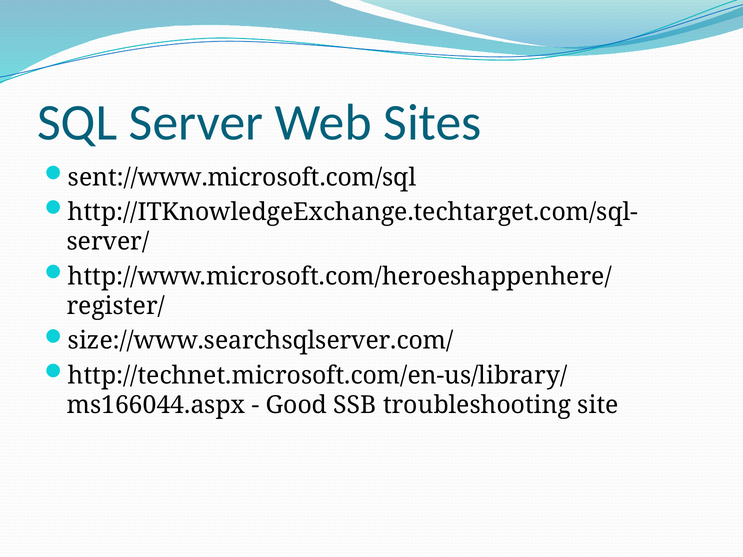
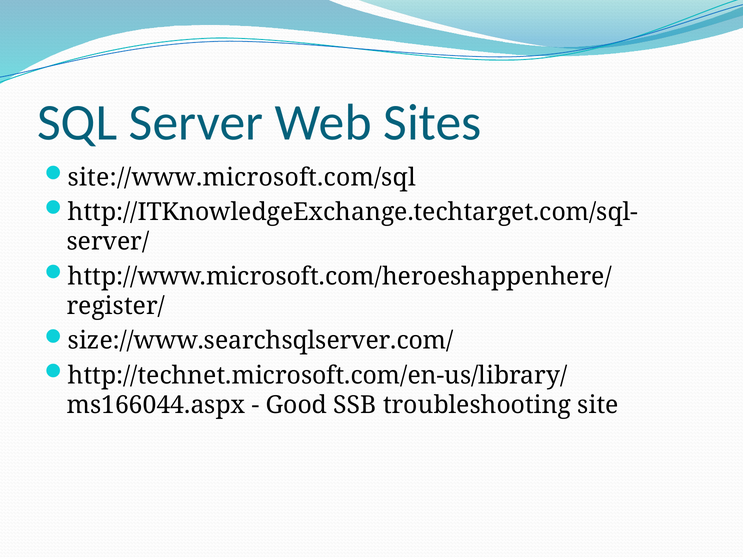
sent://www.microsoft.com/sql: sent://www.microsoft.com/sql -> site://www.microsoft.com/sql
